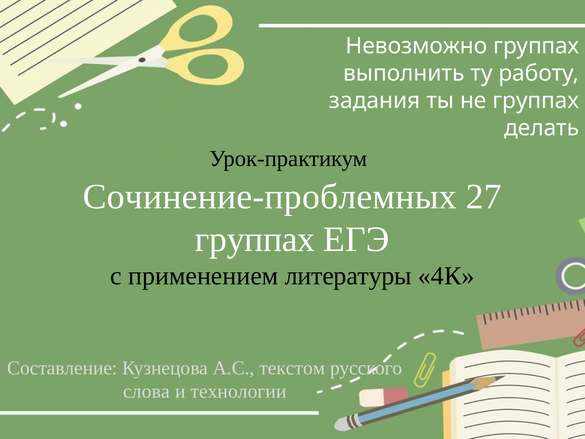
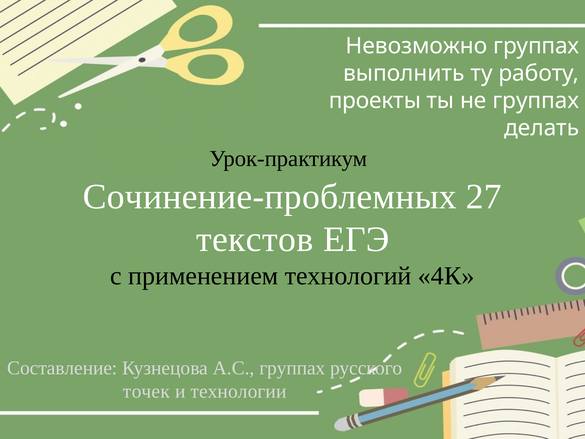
задания: задания -> проекты
группах at (255, 239): группах -> текстов
литературы: литературы -> технологий
А.С текстом: текстом -> группах
слова: слова -> точек
